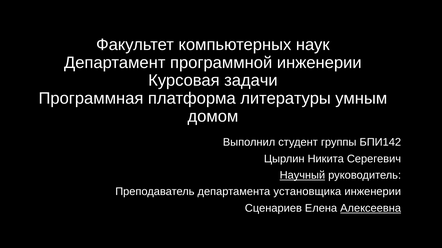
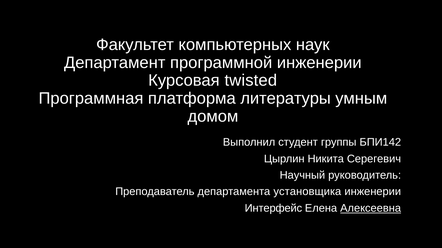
задачи: задачи -> twisted
Научный underline: present -> none
Сценариев: Сценариев -> Интерфейс
